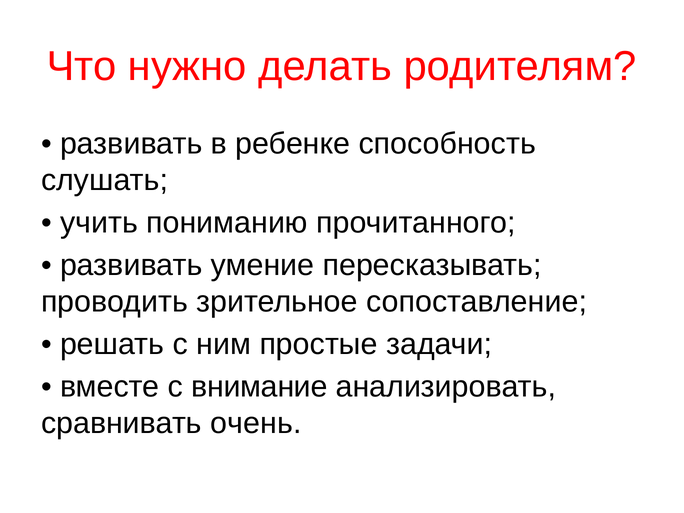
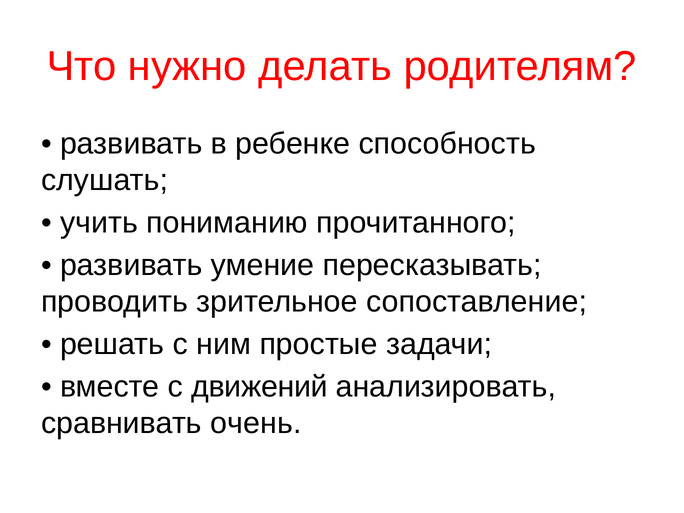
внимание: внимание -> движений
